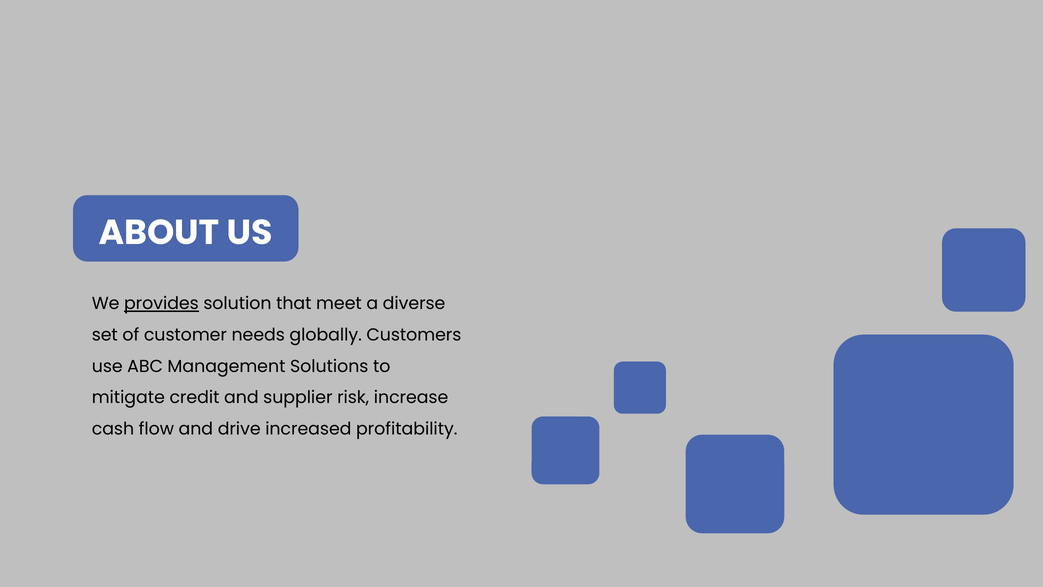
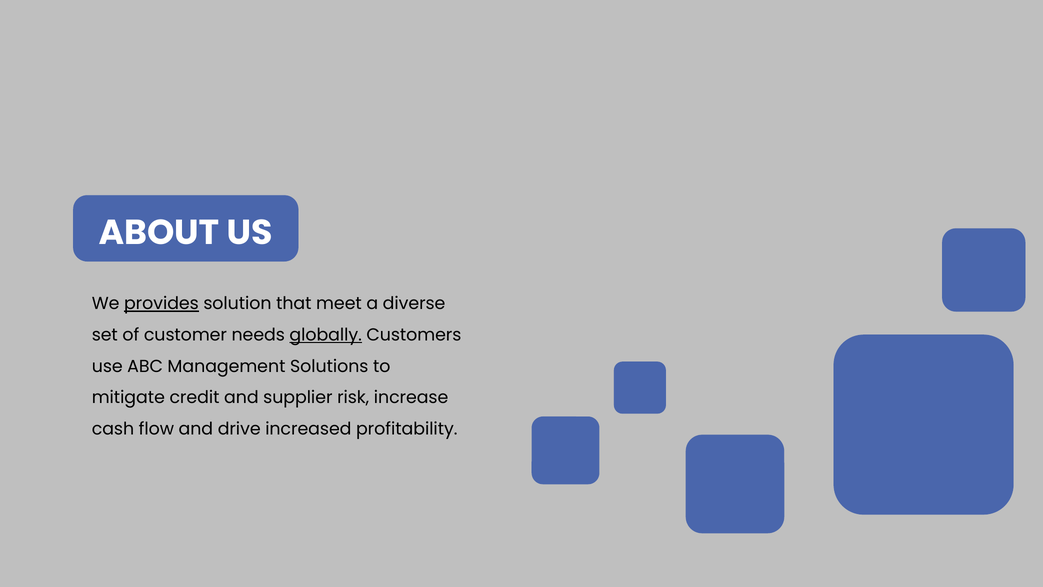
globally underline: none -> present
